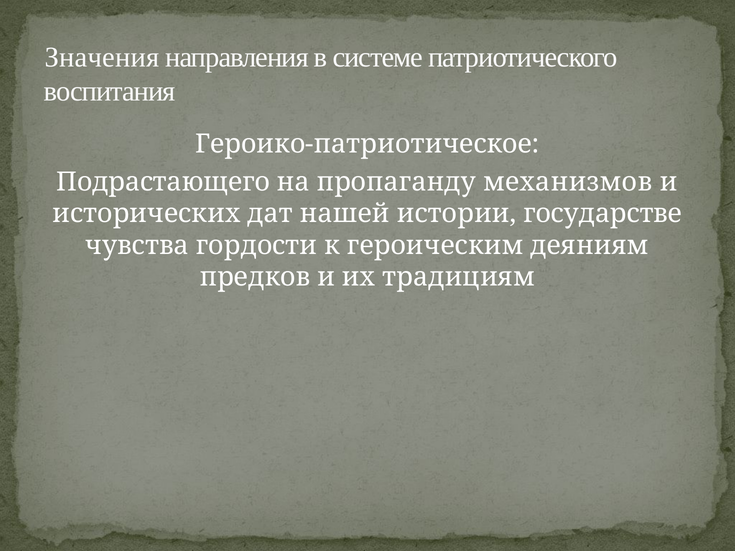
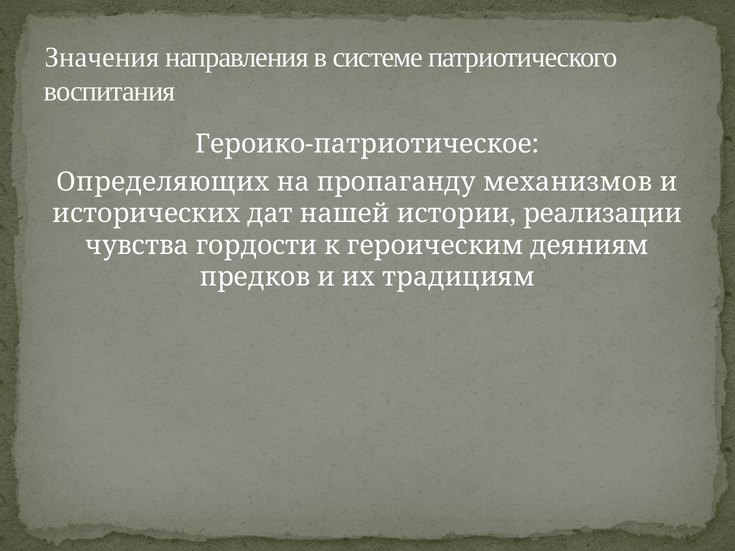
Подрастающего: Подрастающего -> Определяющих
государстве: государстве -> реализации
